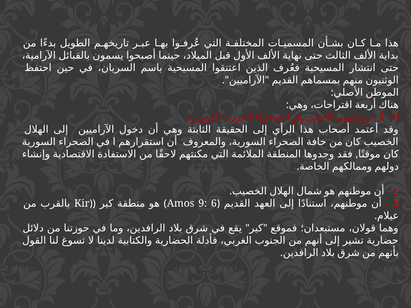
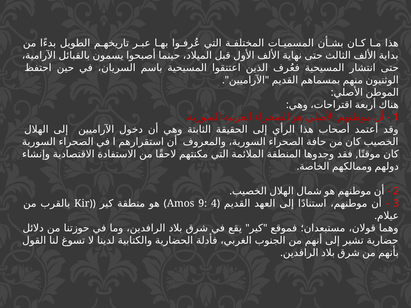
6: 6 -> 4
